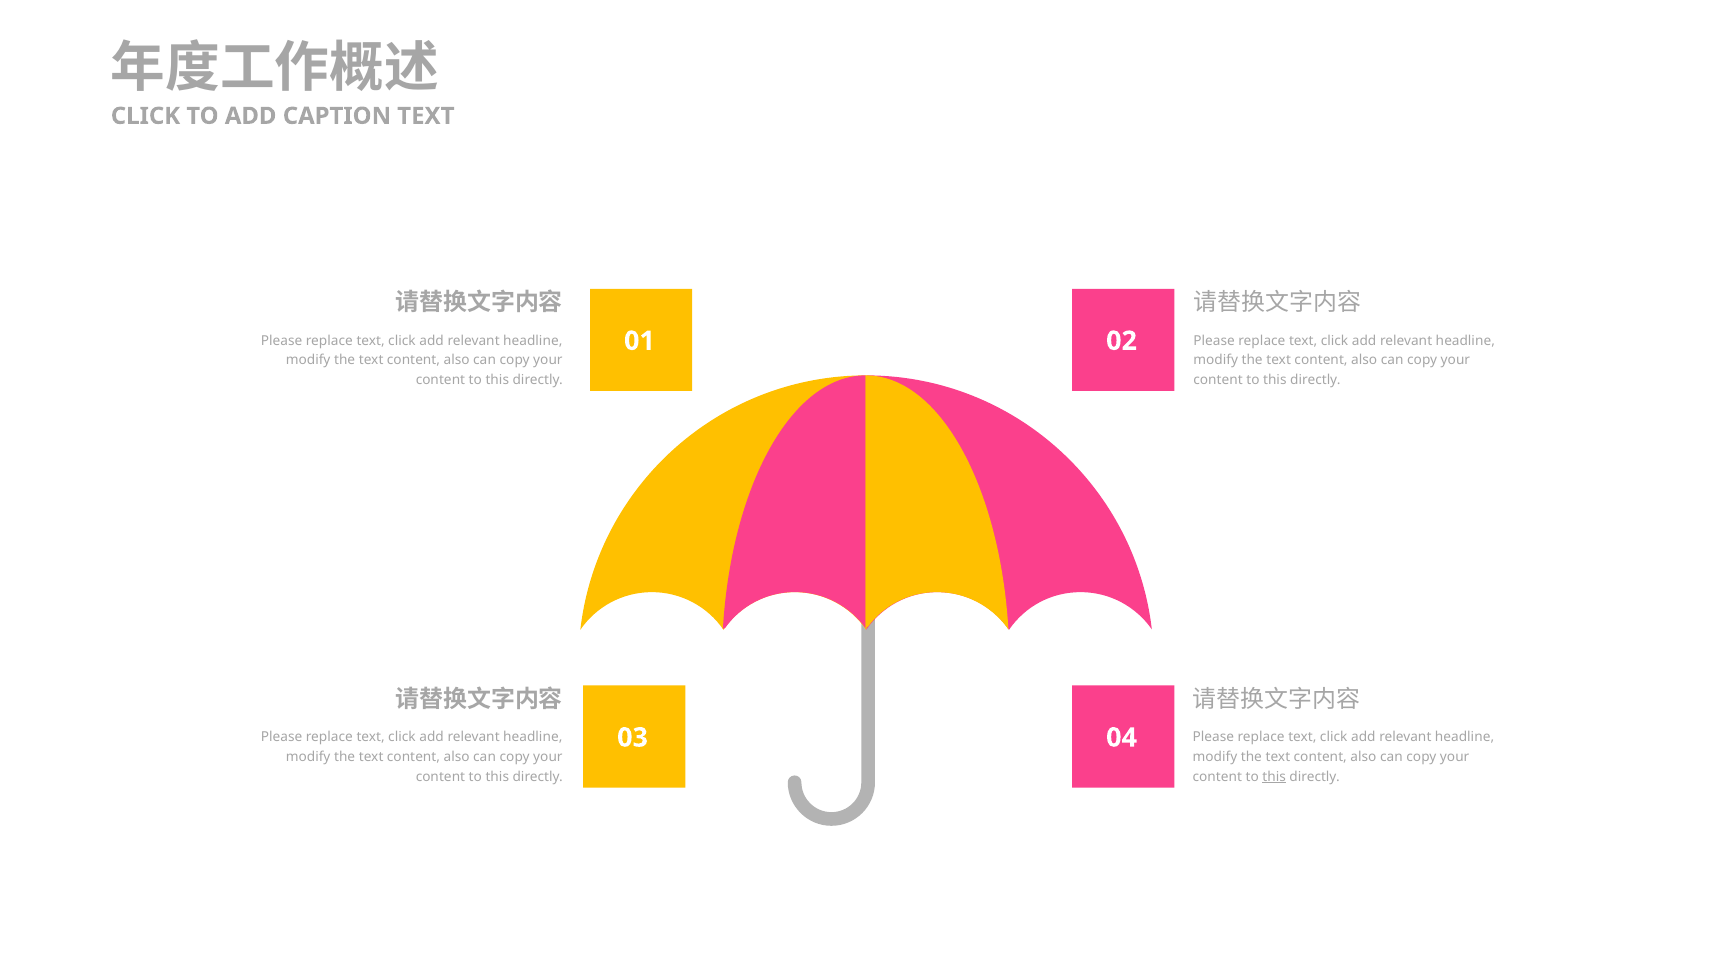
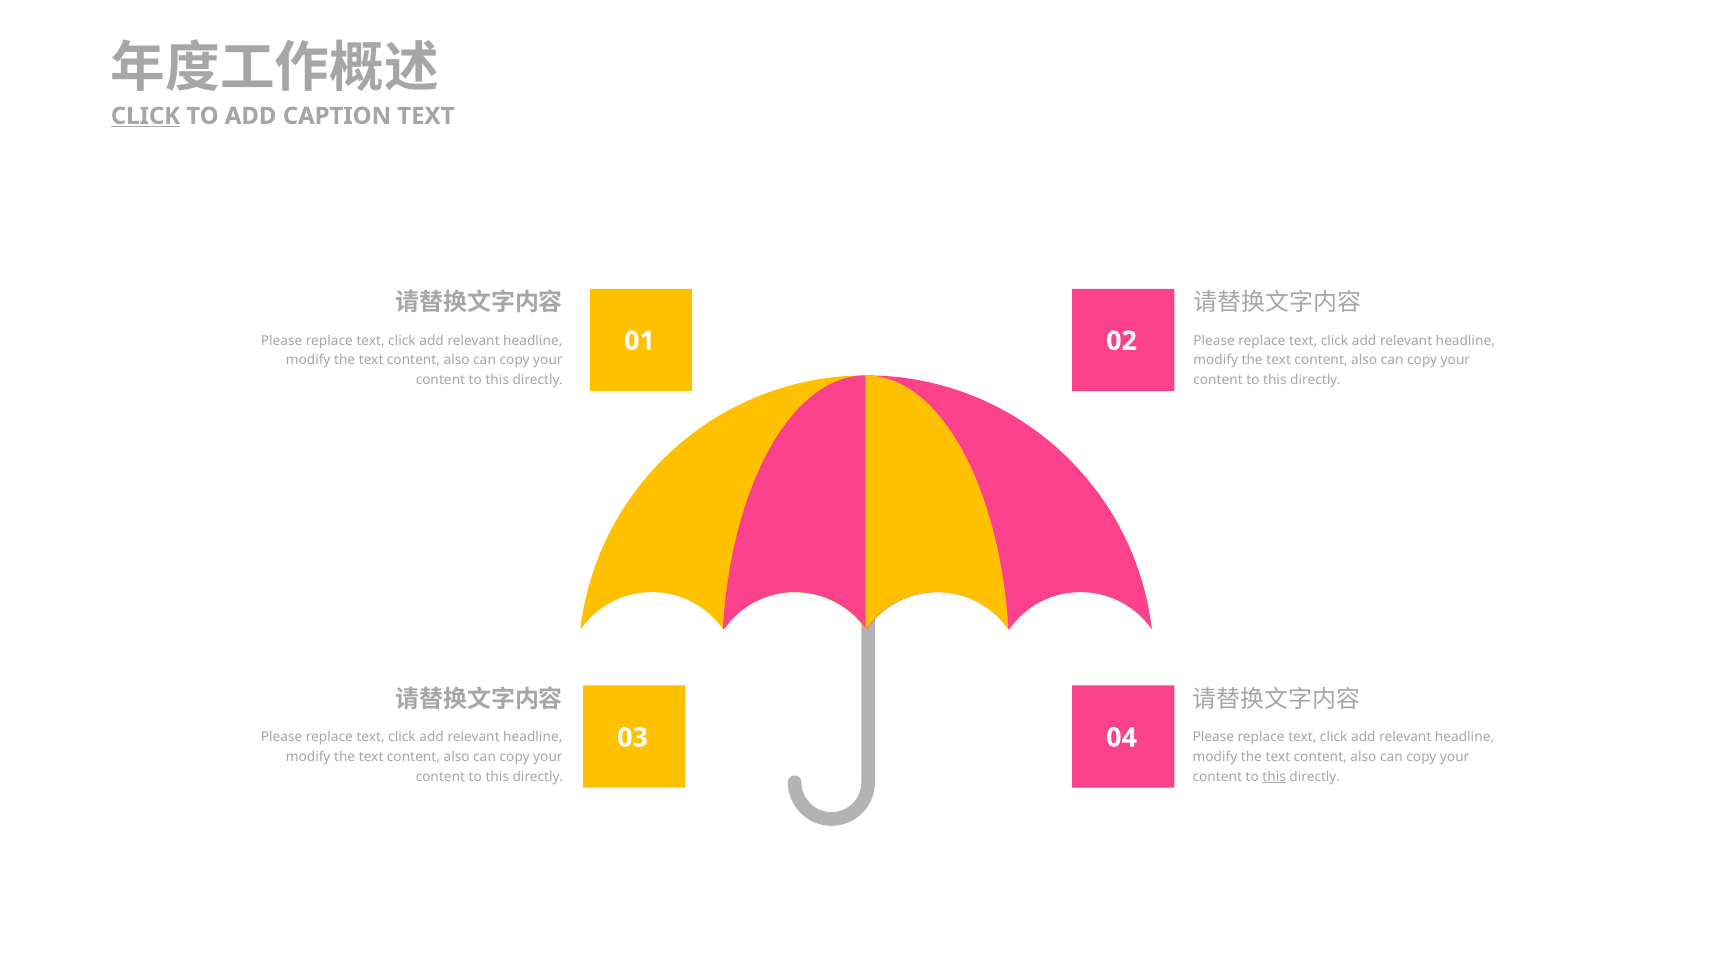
CLICK at (145, 116) underline: none -> present
